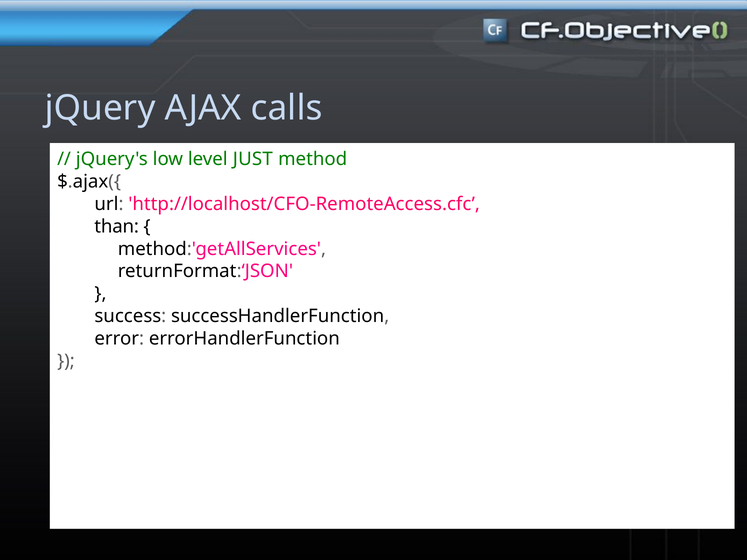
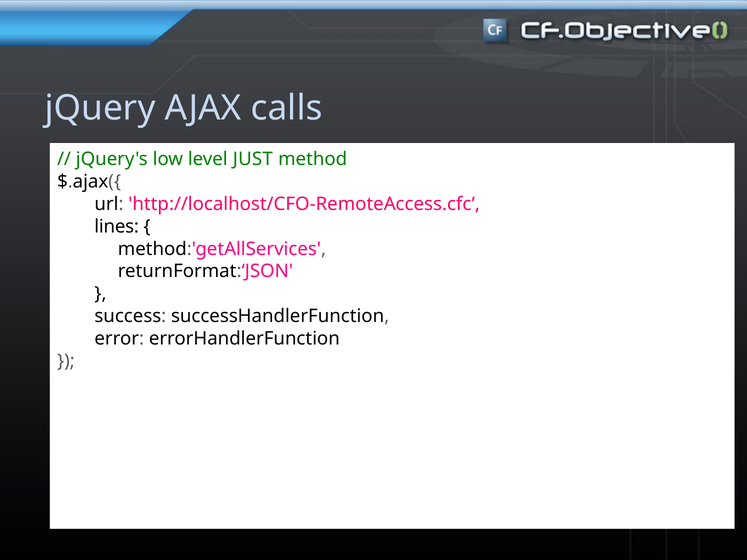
than: than -> lines
